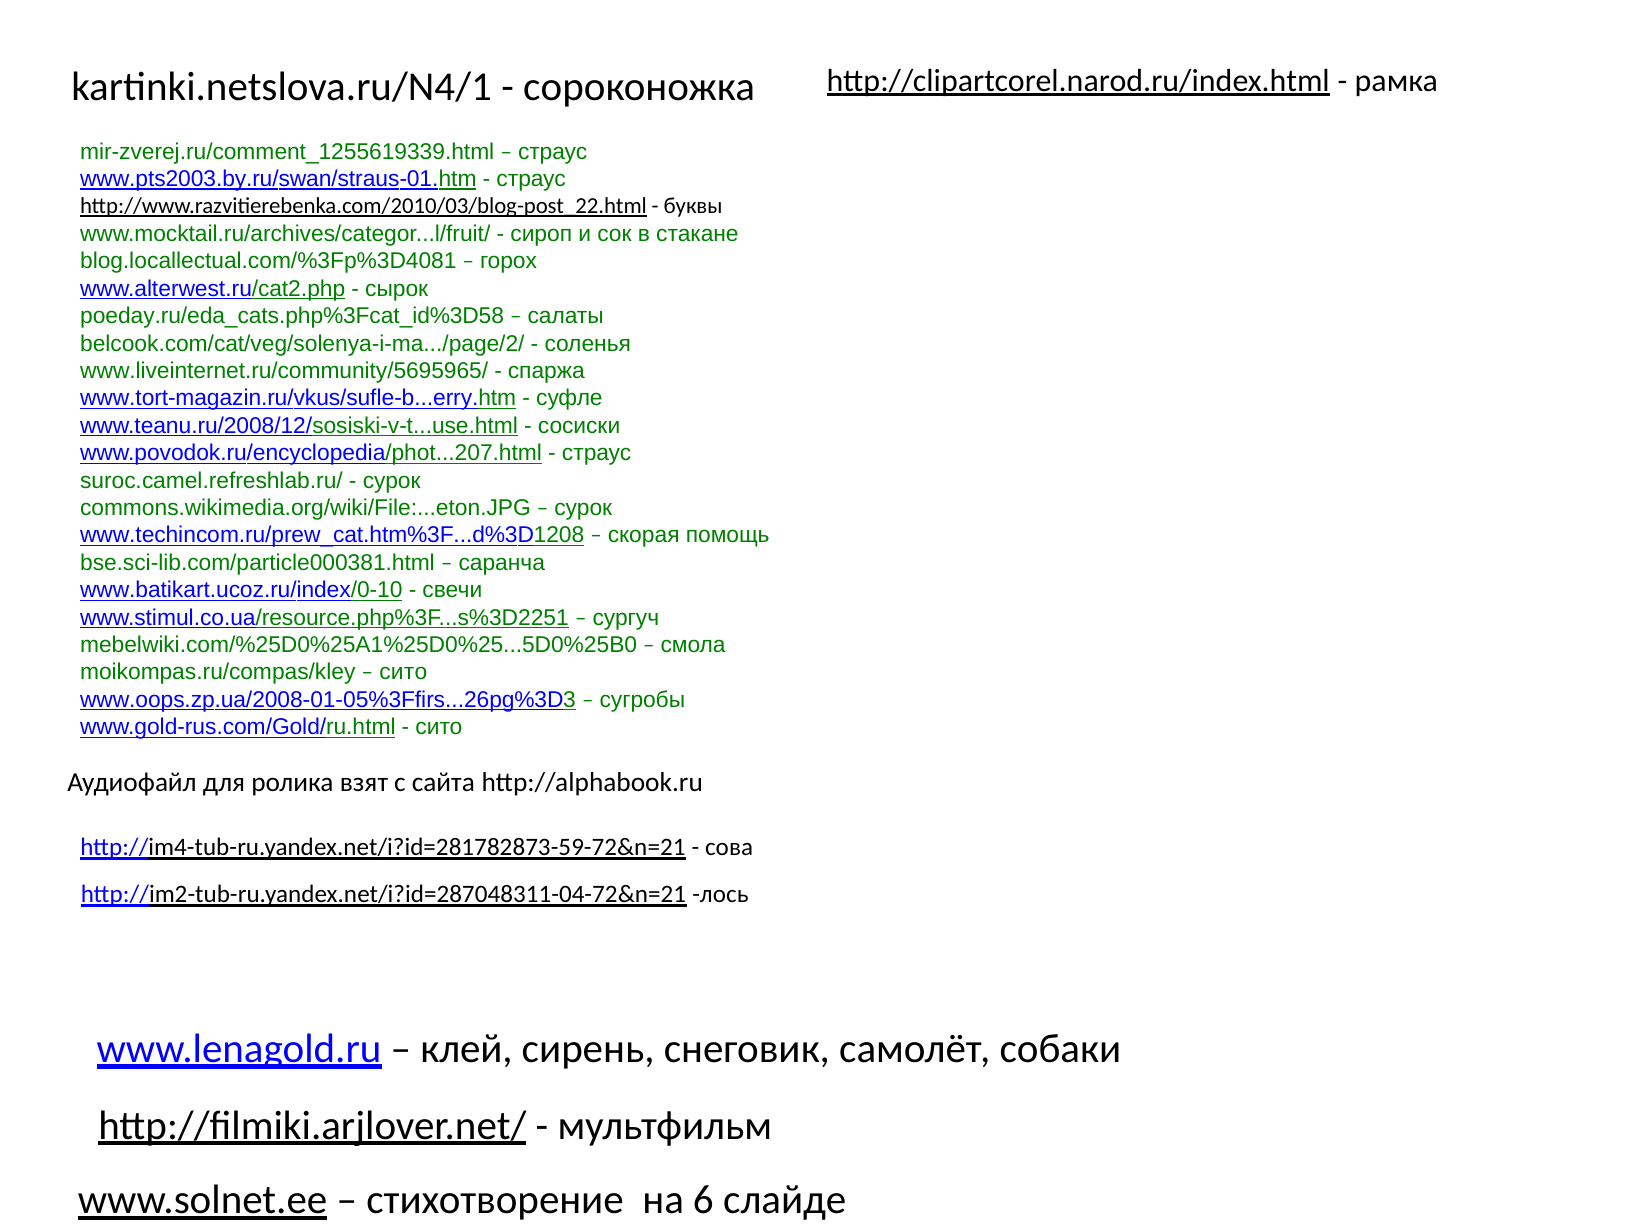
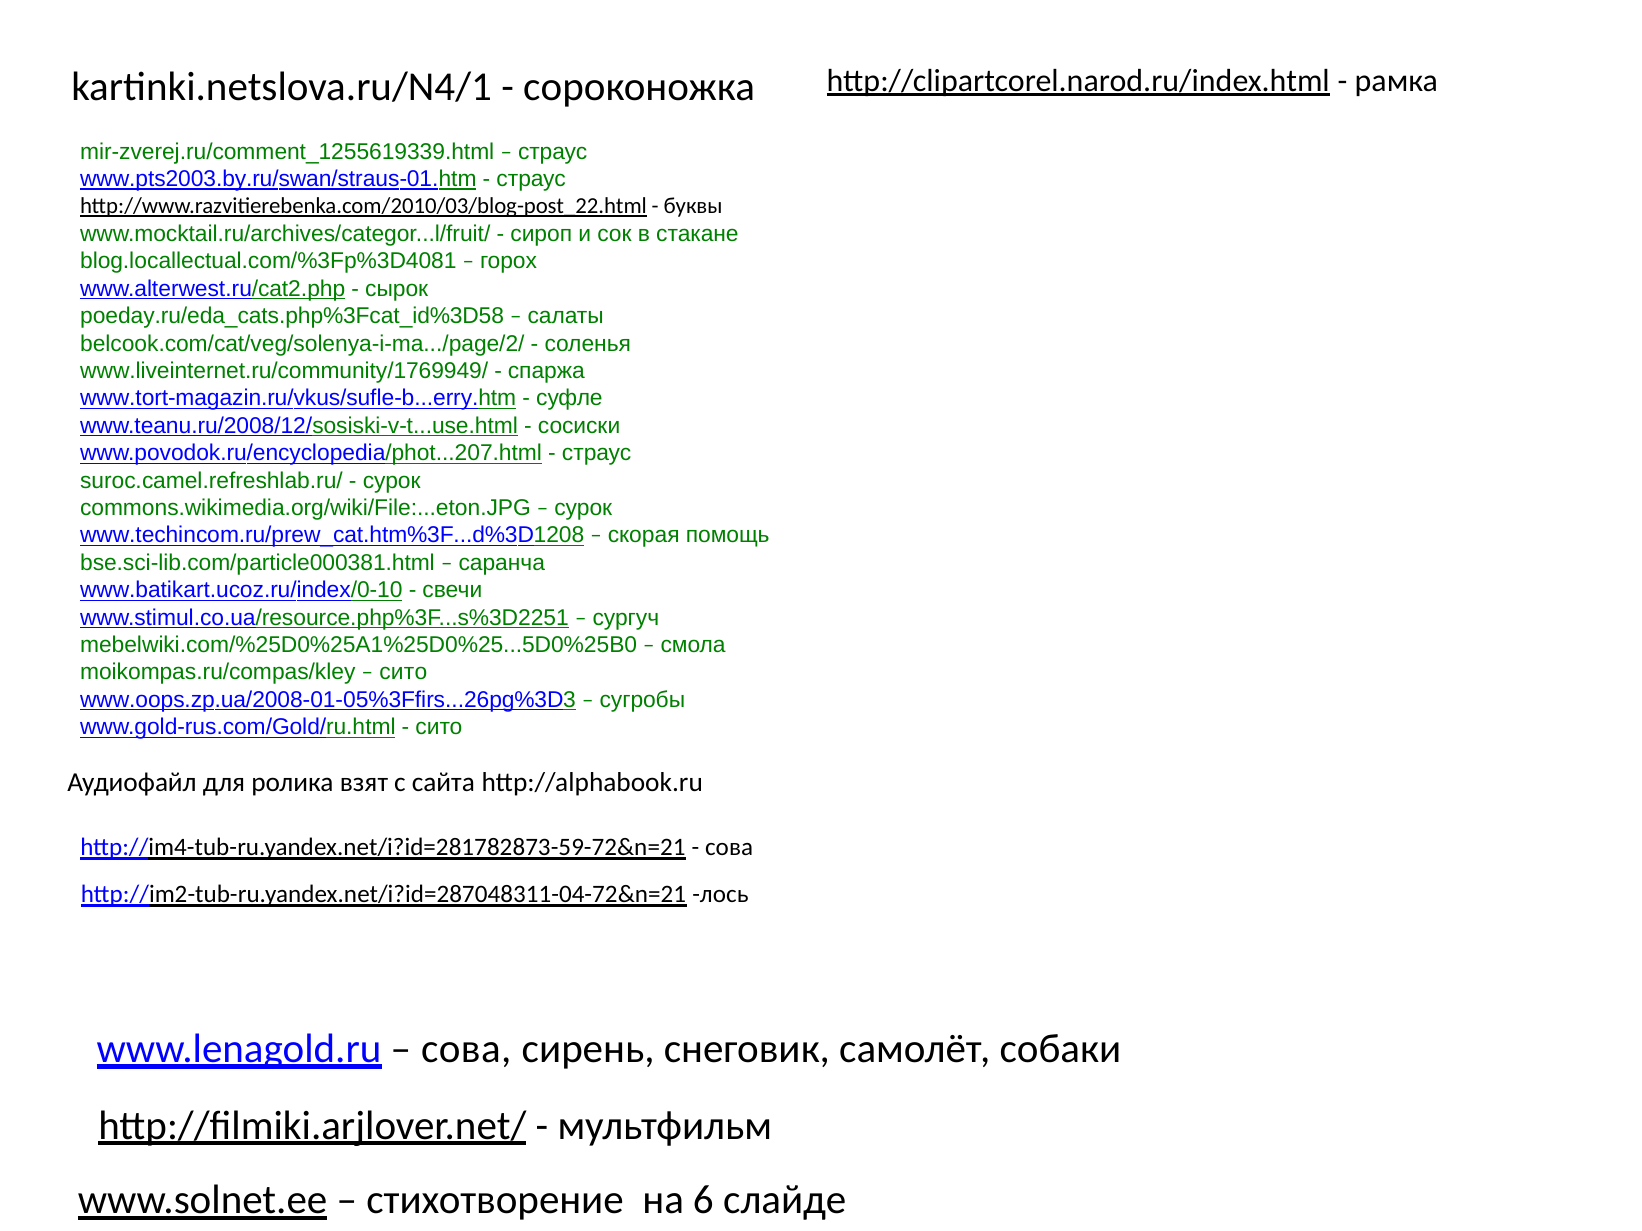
www.liveinternet.ru/community/5695965/: www.liveinternet.ru/community/5695965/ -> www.liveinternet.ru/community/1769949/
клей at (467, 1049): клей -> сова
